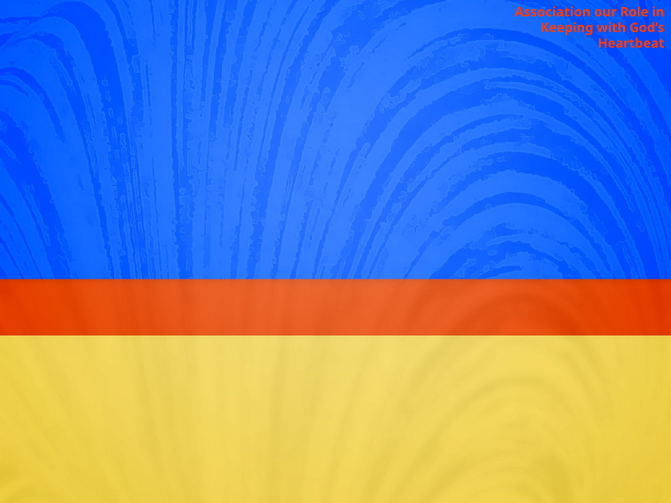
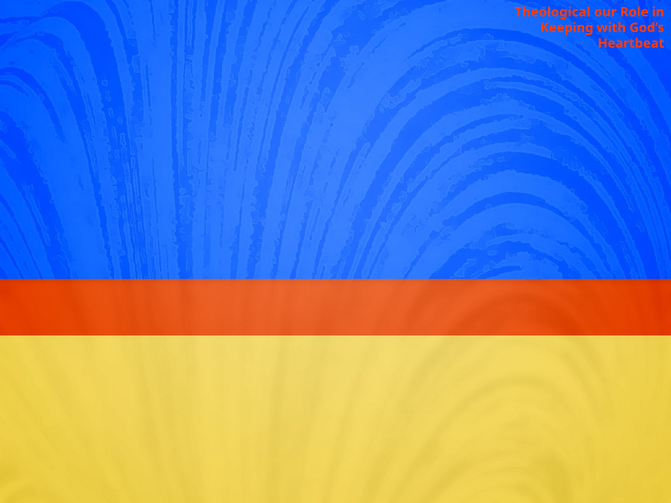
Association: Association -> Theological
